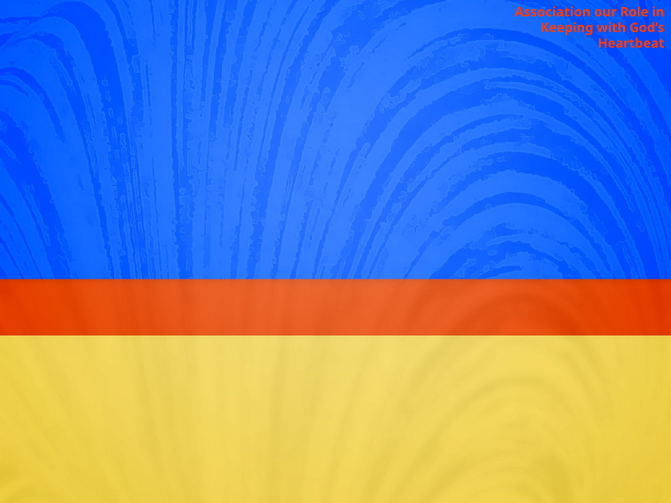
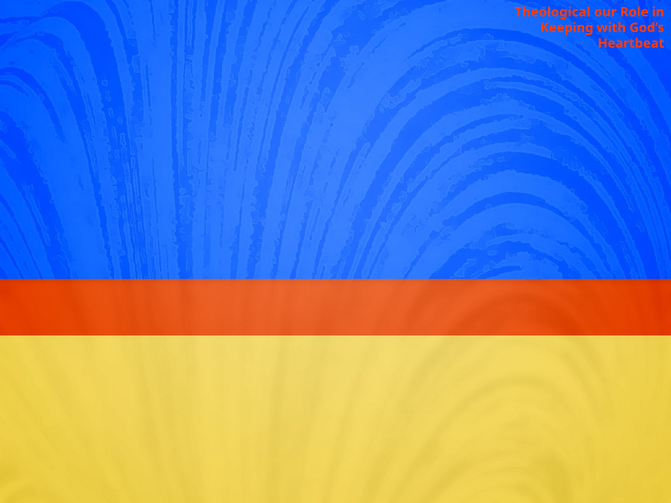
Association: Association -> Theological
